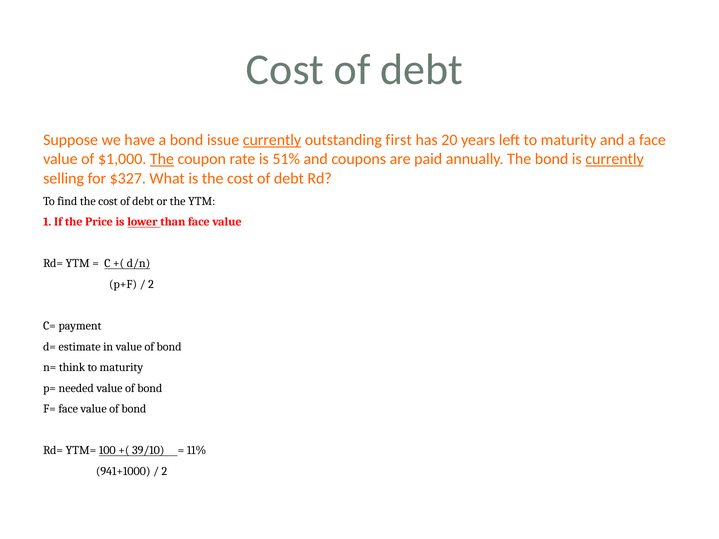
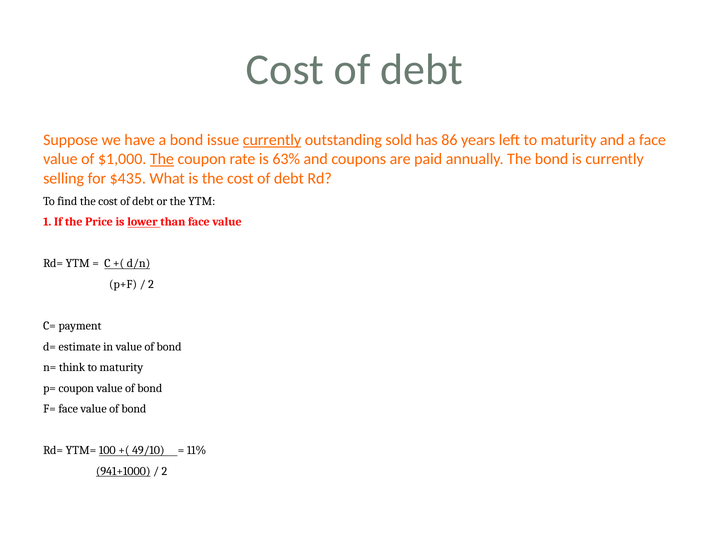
first: first -> sold
20: 20 -> 86
51%: 51% -> 63%
currently at (615, 159) underline: present -> none
$327: $327 -> $435
p= needed: needed -> coupon
39/10: 39/10 -> 49/10
941+1000 underline: none -> present
